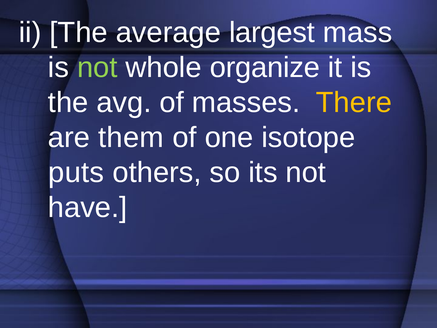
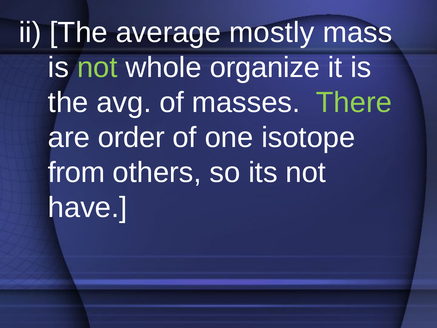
largest: largest -> mostly
There colour: yellow -> light green
them: them -> order
puts: puts -> from
